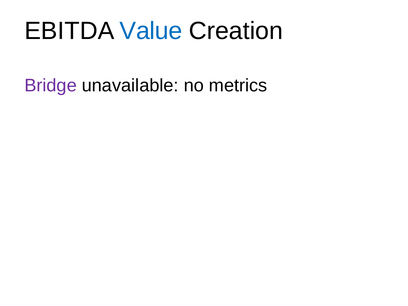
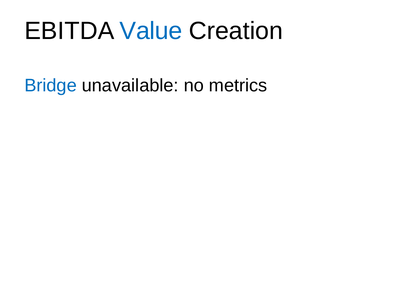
Bridge colour: purple -> blue
